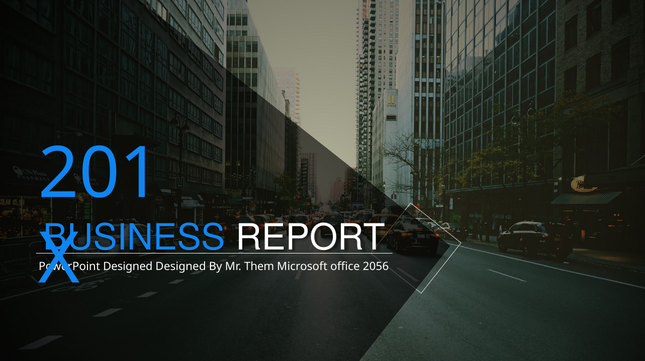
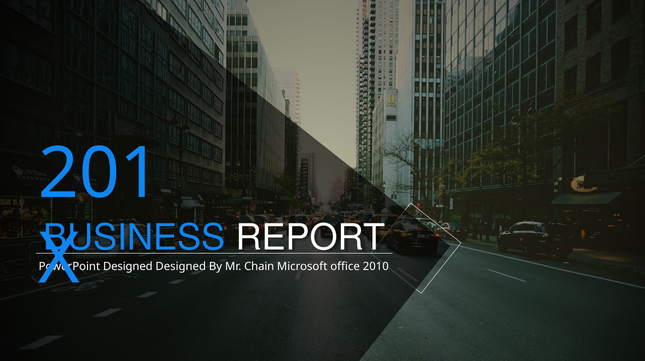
Them: Them -> Chain
2056: 2056 -> 2010
